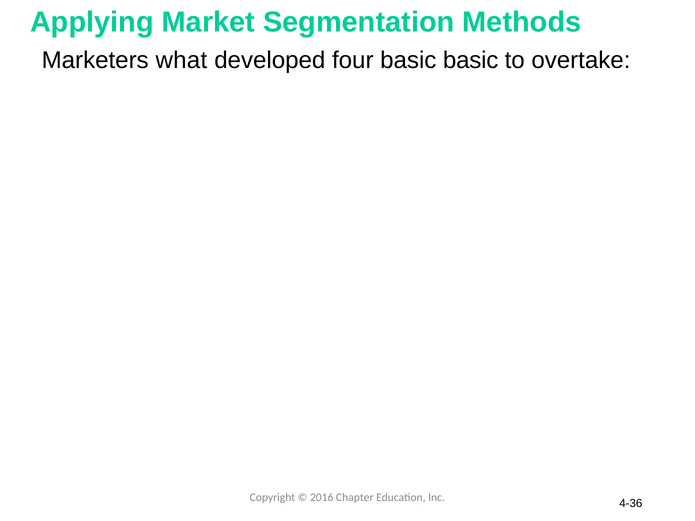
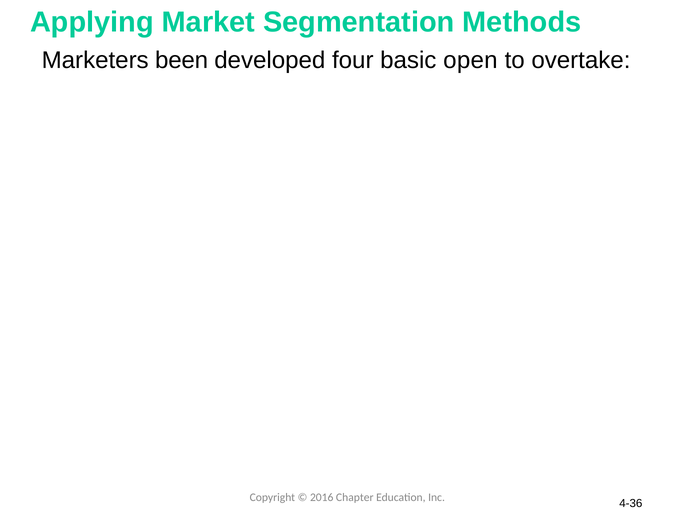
what: what -> been
basic basic: basic -> open
